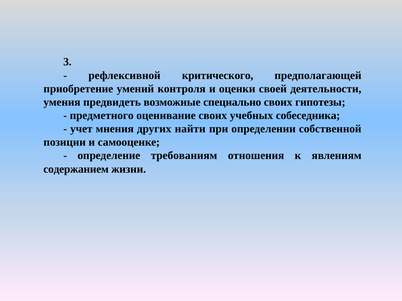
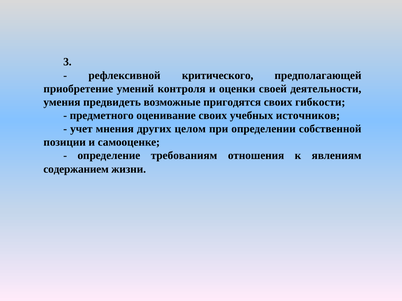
специально: специально -> пригодятся
гипотезы: гипотезы -> гибкости
собеседника: собеседника -> источников
найти: найти -> целом
